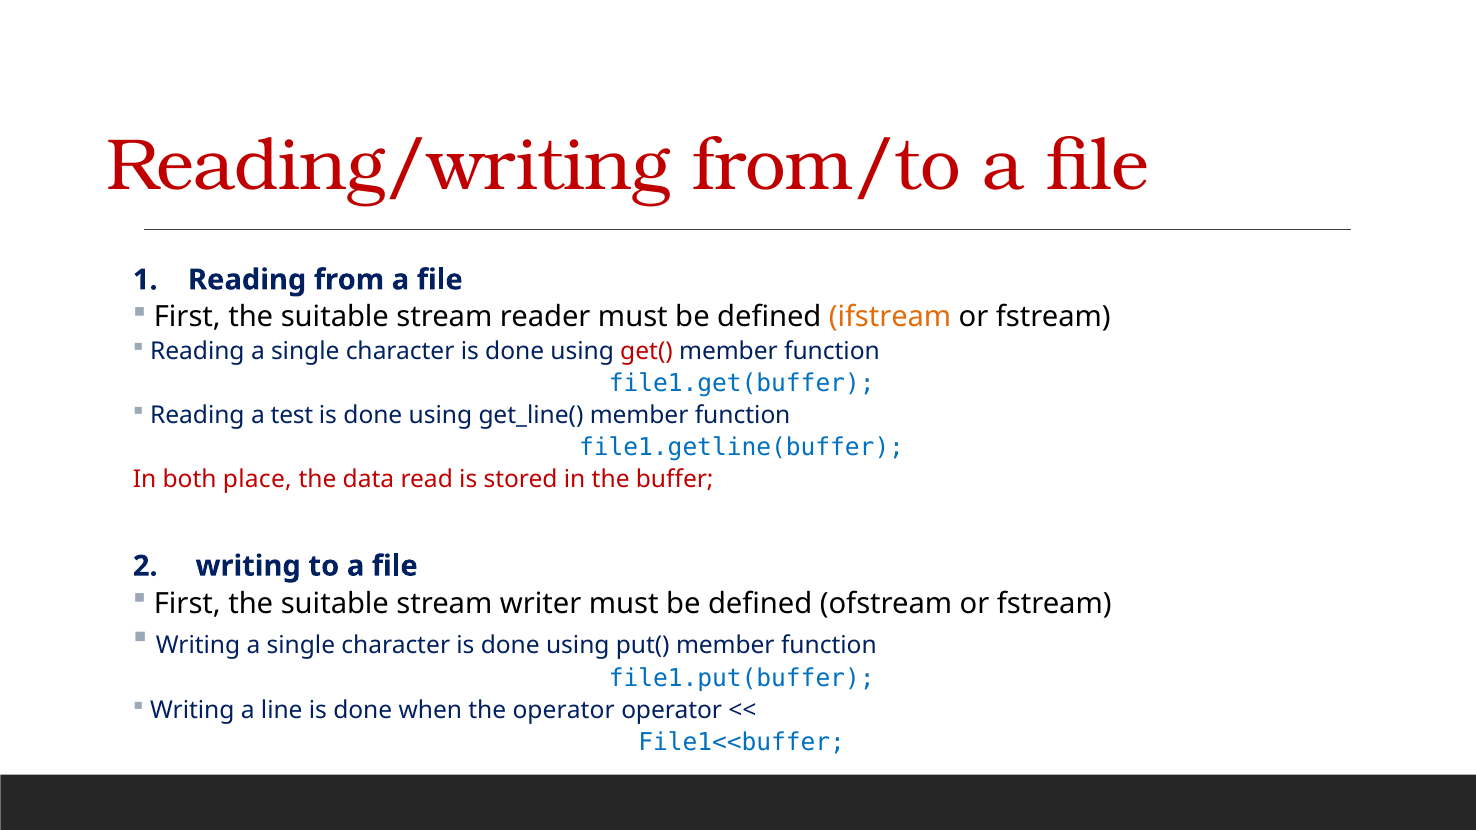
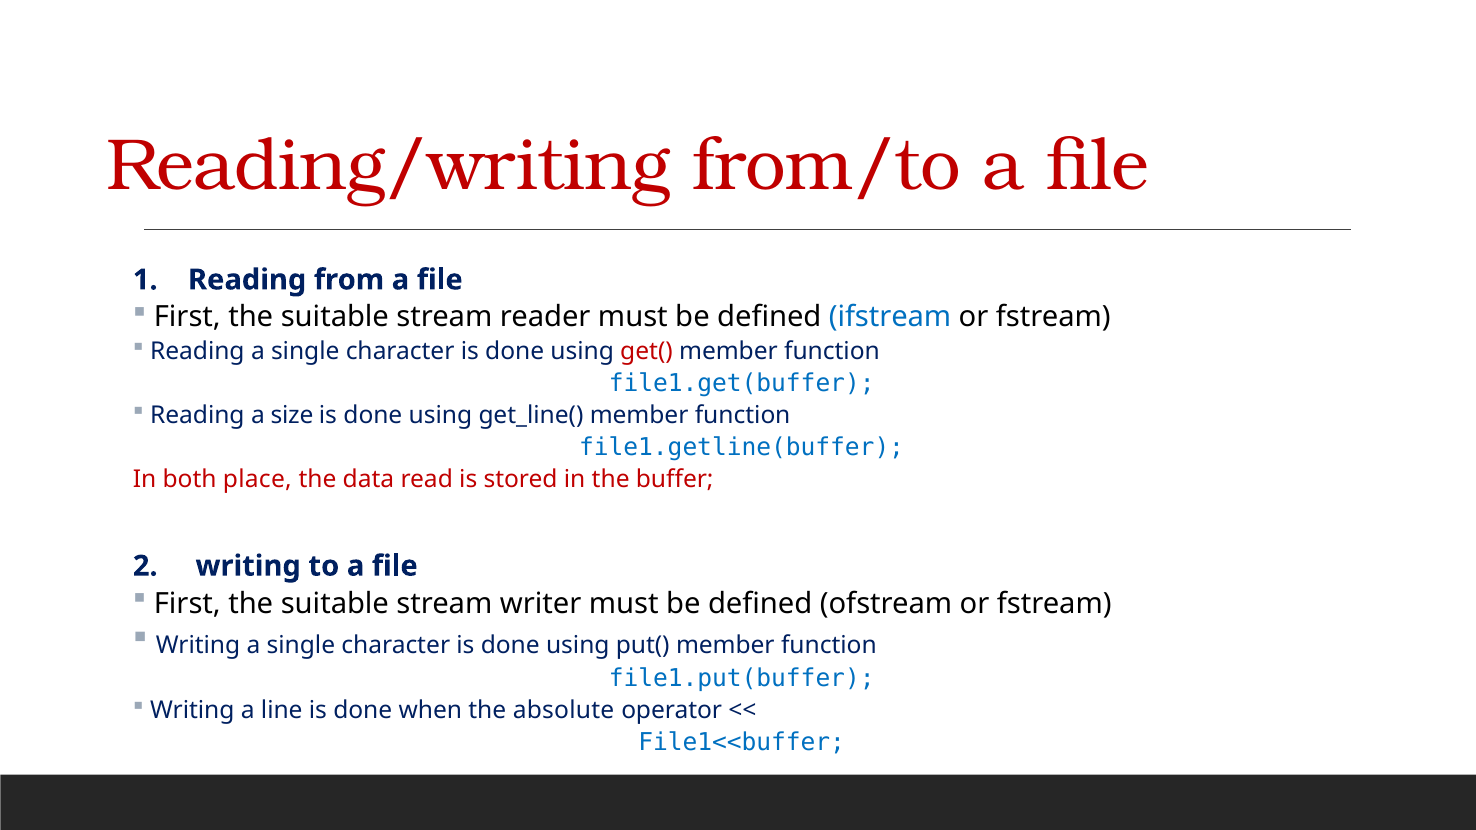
ifstream colour: orange -> blue
test: test -> size
the operator: operator -> absolute
